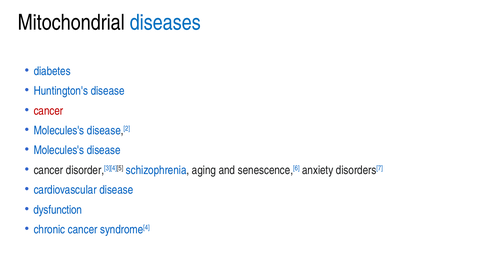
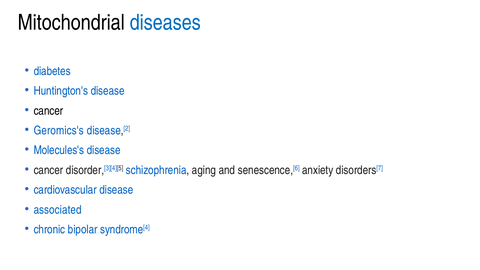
cancer at (48, 111) colour: red -> black
Molecules's at (59, 131): Molecules's -> Geromics's
dysfunction: dysfunction -> associated
chronic cancer: cancer -> bipolar
